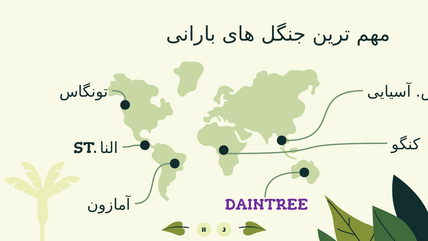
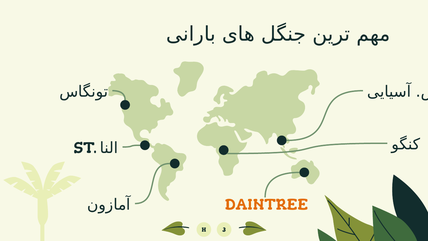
DAINTREE colour: purple -> orange
